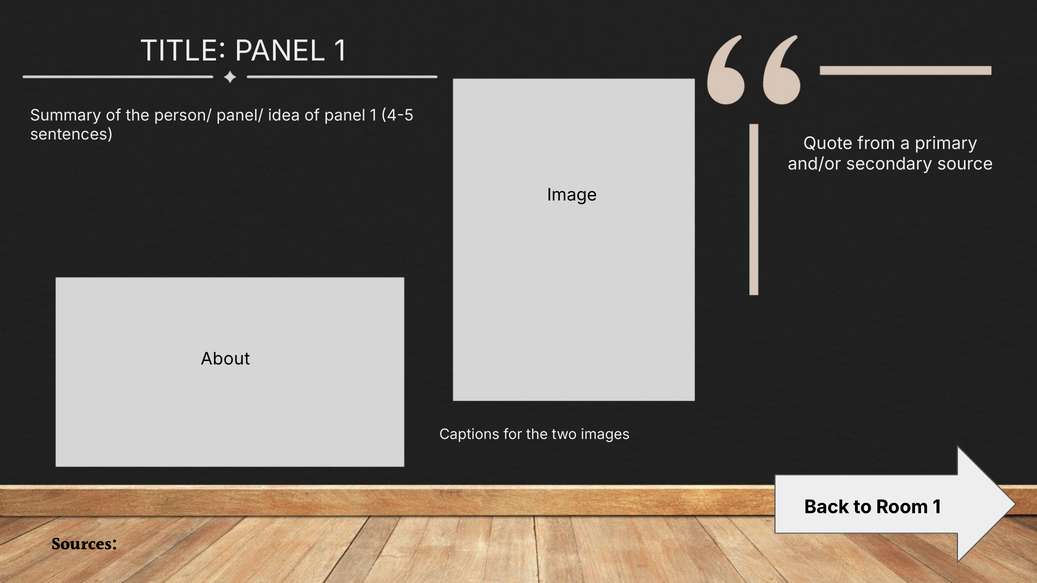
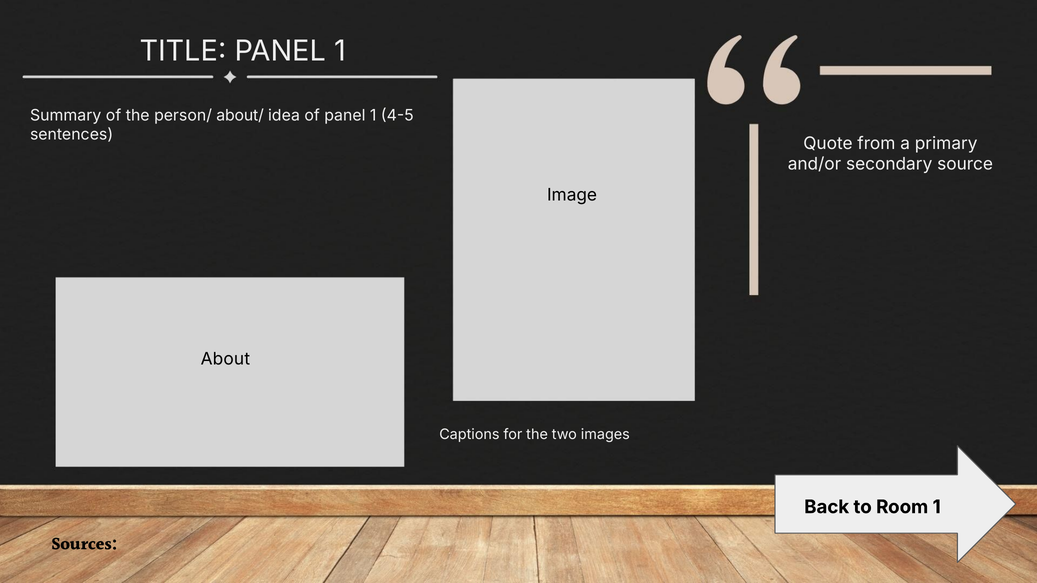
panel/: panel/ -> about/
